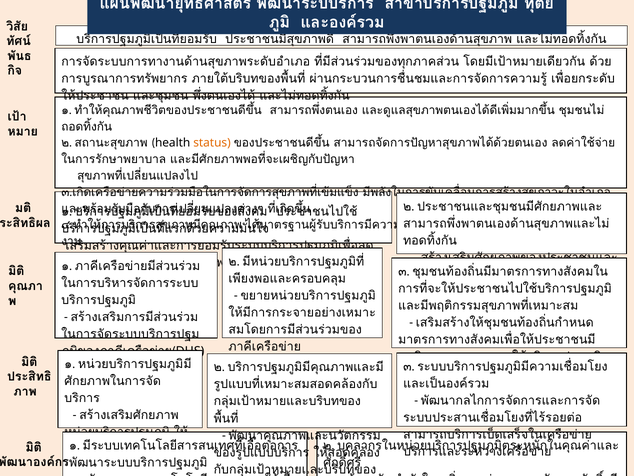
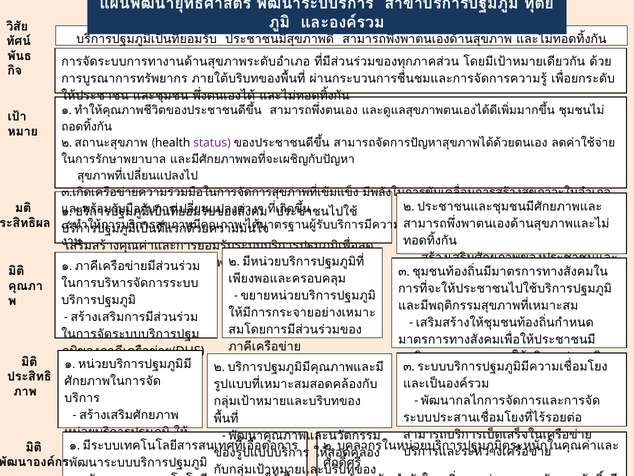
status colour: orange -> purple
